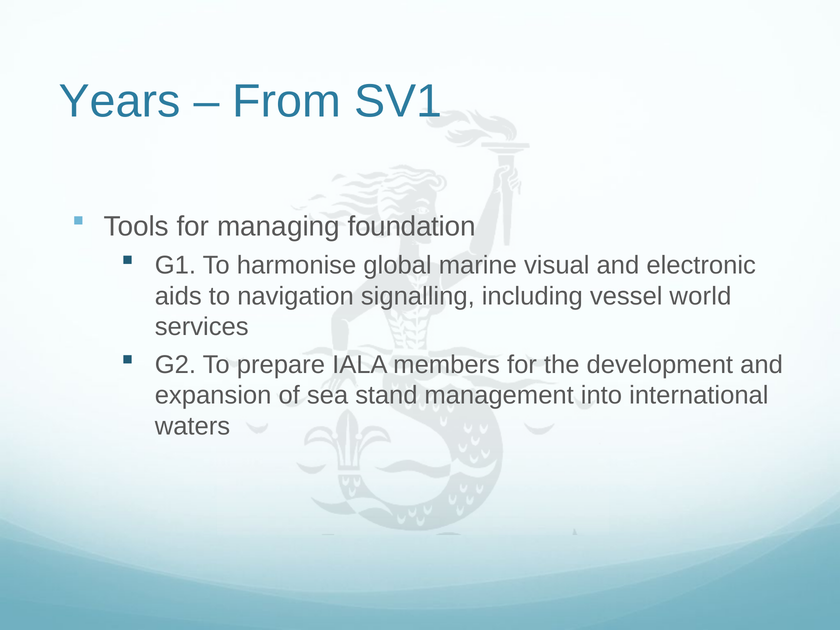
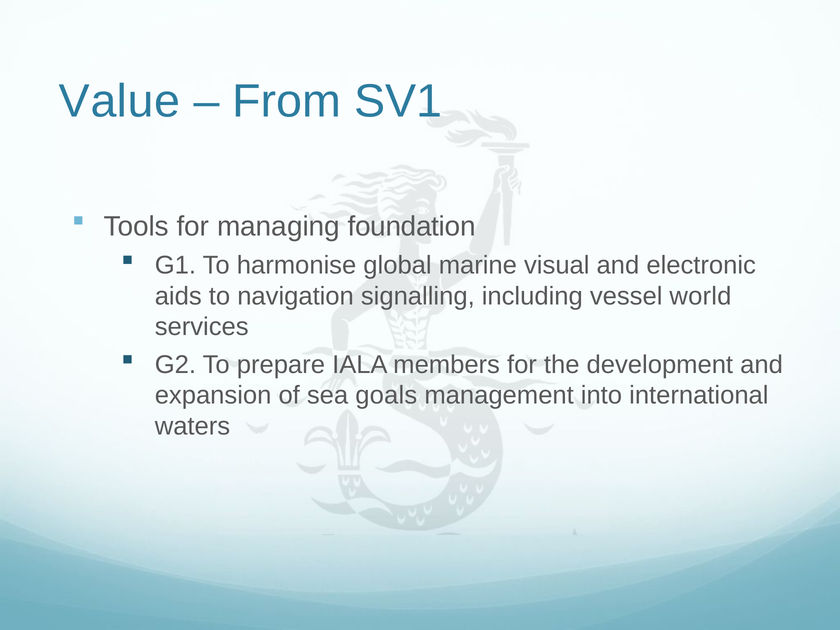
Years: Years -> Value
stand: stand -> goals
